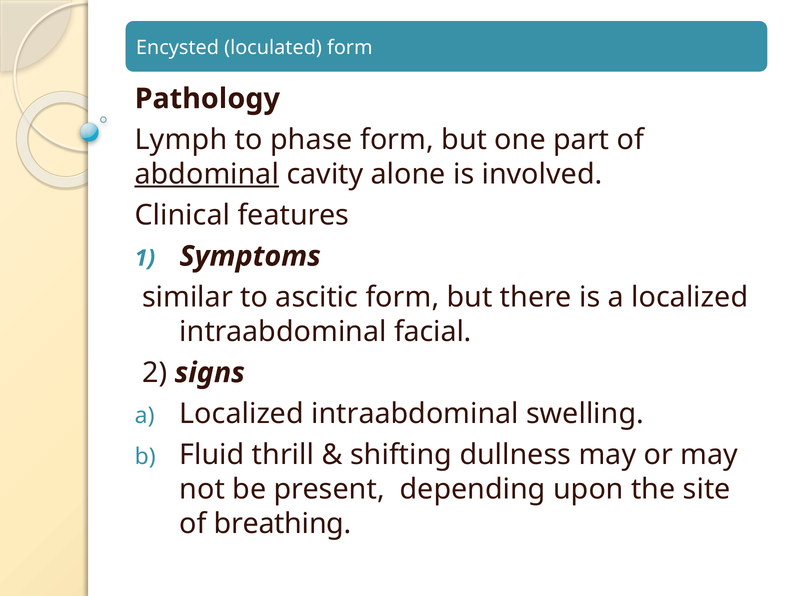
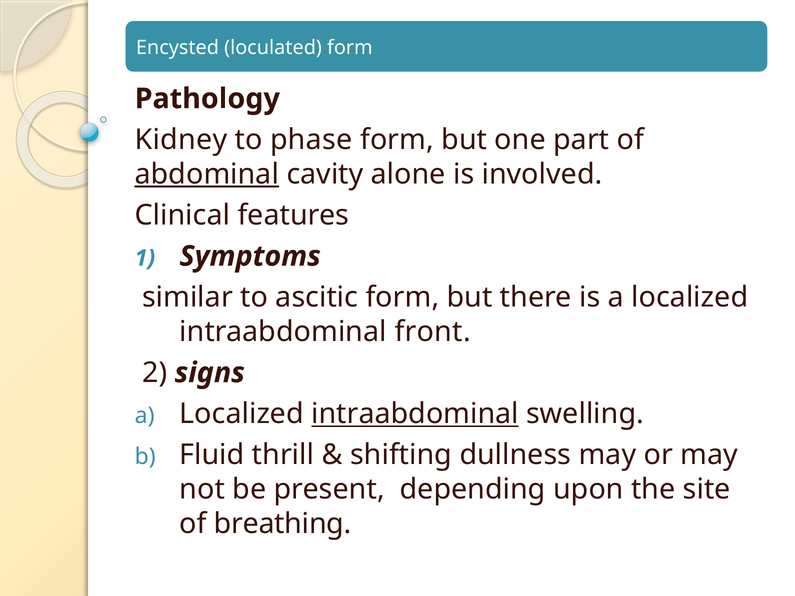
Lymph: Lymph -> Kidney
facial: facial -> front
intraabdominal at (415, 414) underline: none -> present
